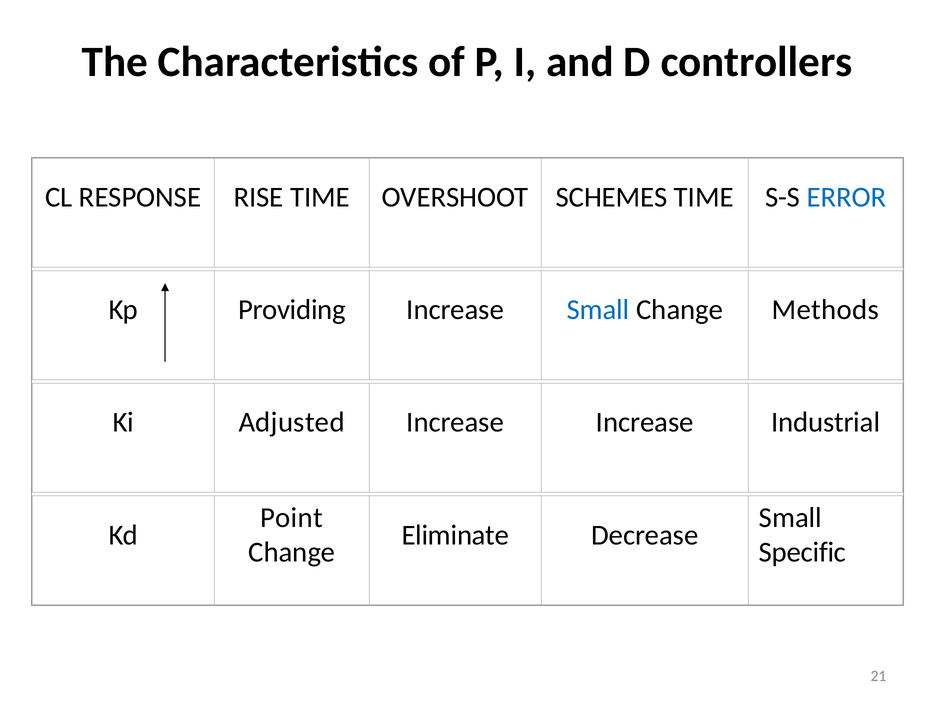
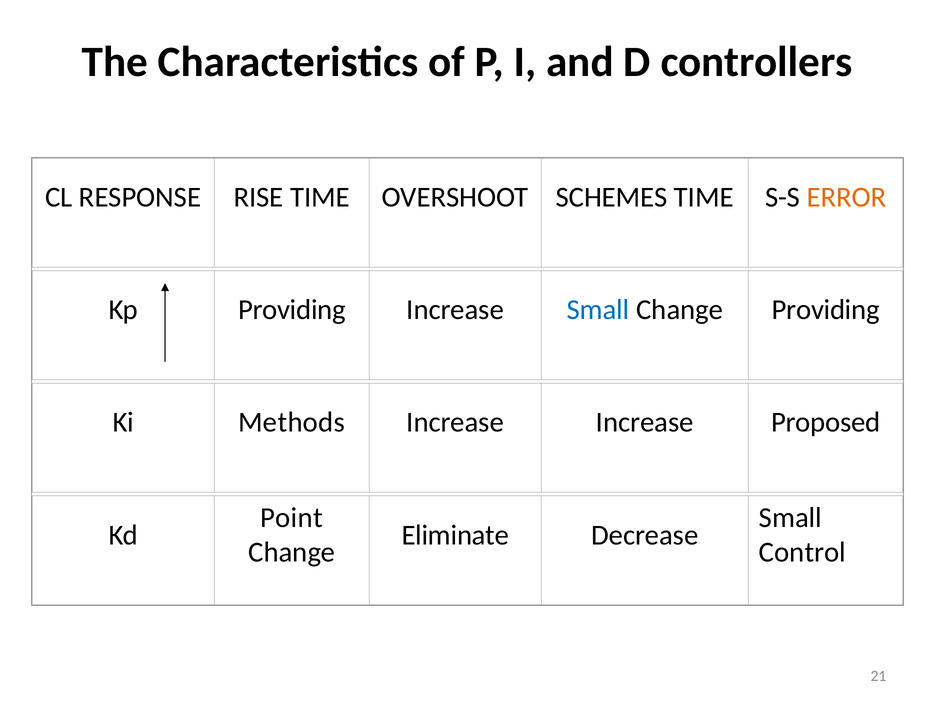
ERROR colour: blue -> orange
Change Methods: Methods -> Providing
Adjusted: Adjusted -> Methods
Industrial: Industrial -> Proposed
Specific: Specific -> Control
